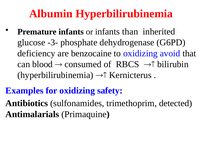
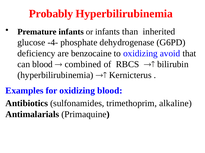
Albumin: Albumin -> Probably
-3-: -3- -> -4-
consumed: consumed -> combined
oxidizing safety: safety -> blood
detected: detected -> alkaline
